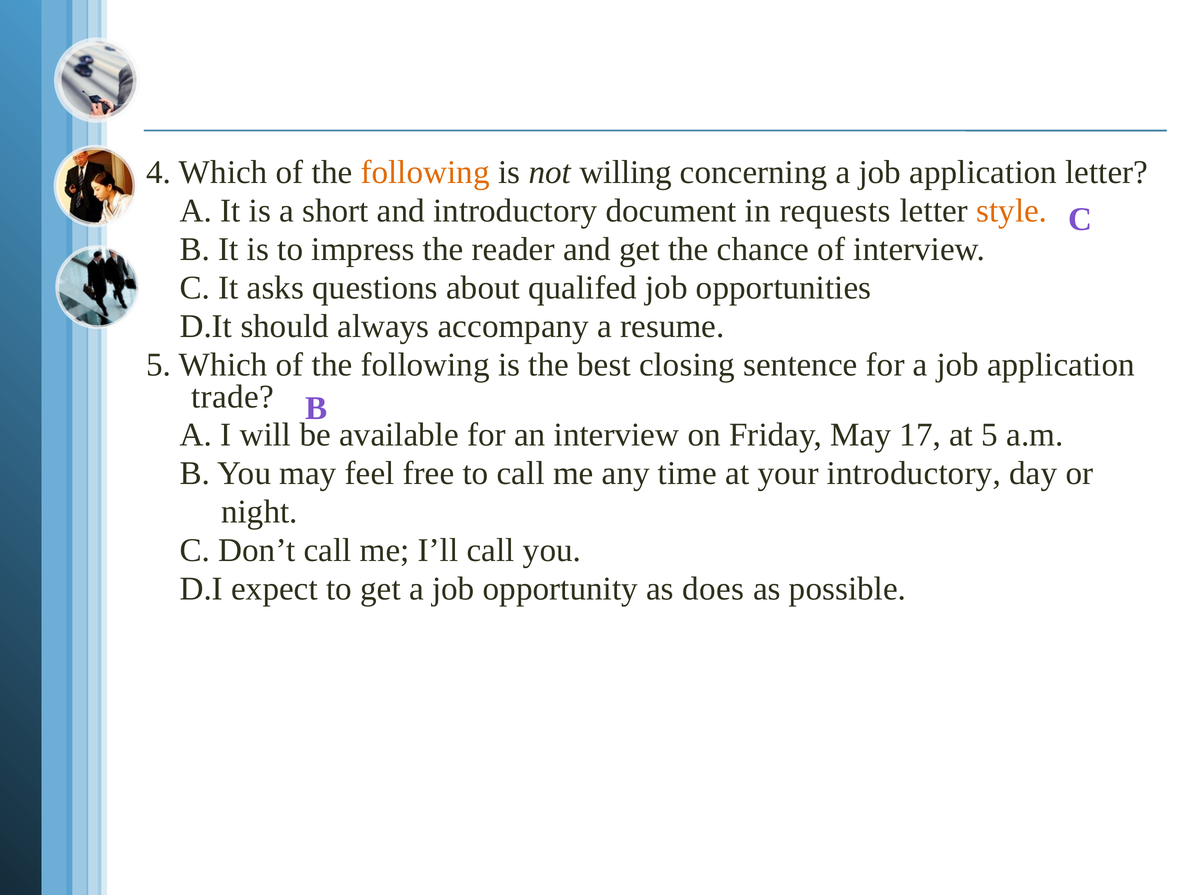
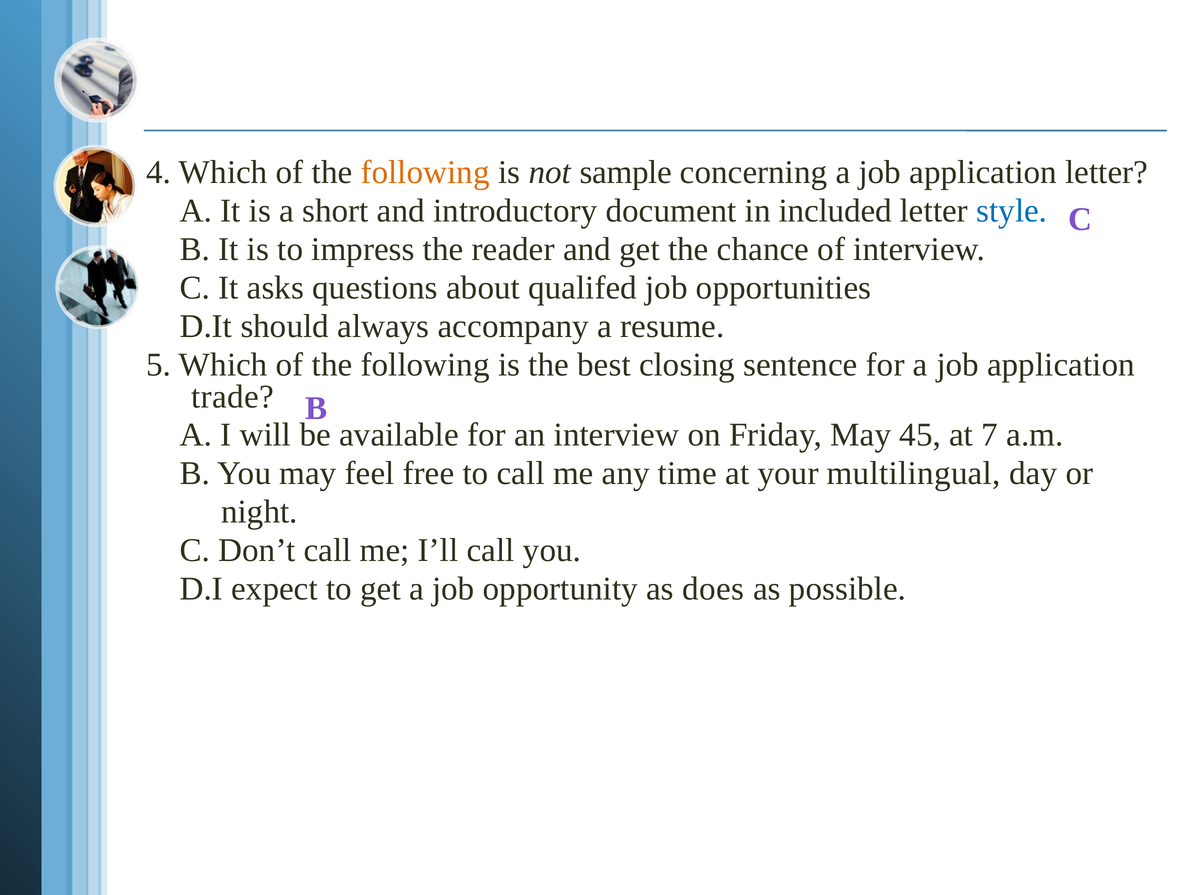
willing: willing -> sample
requests: requests -> included
style colour: orange -> blue
17: 17 -> 45
at 5: 5 -> 7
your introductory: introductory -> multilingual
